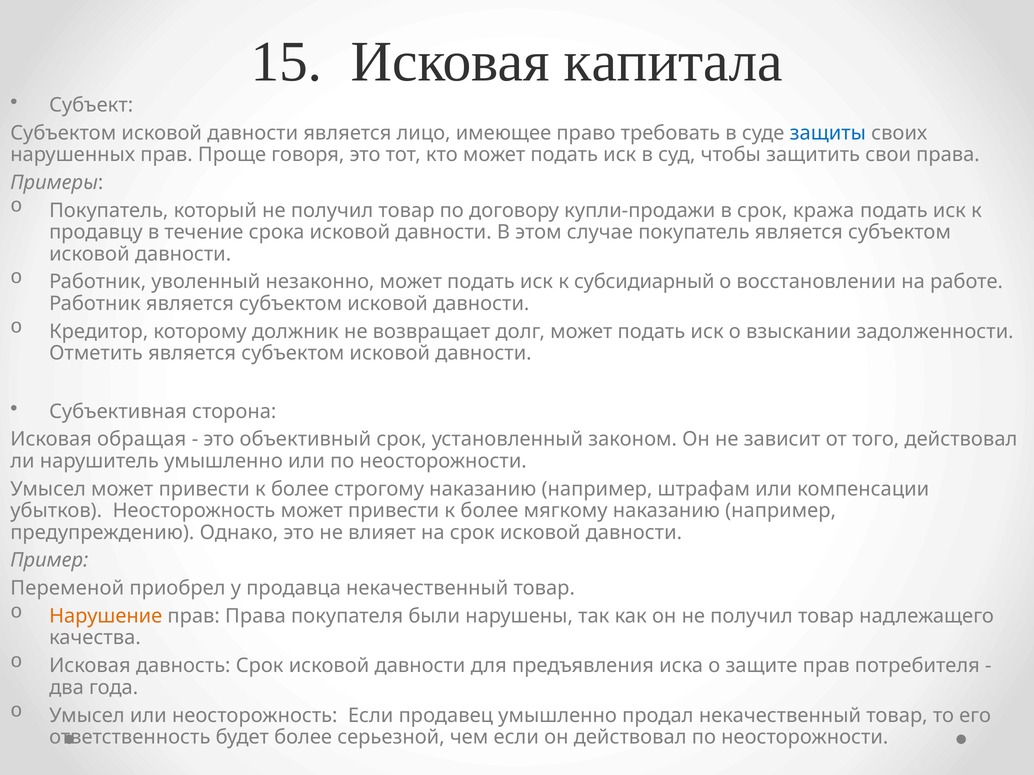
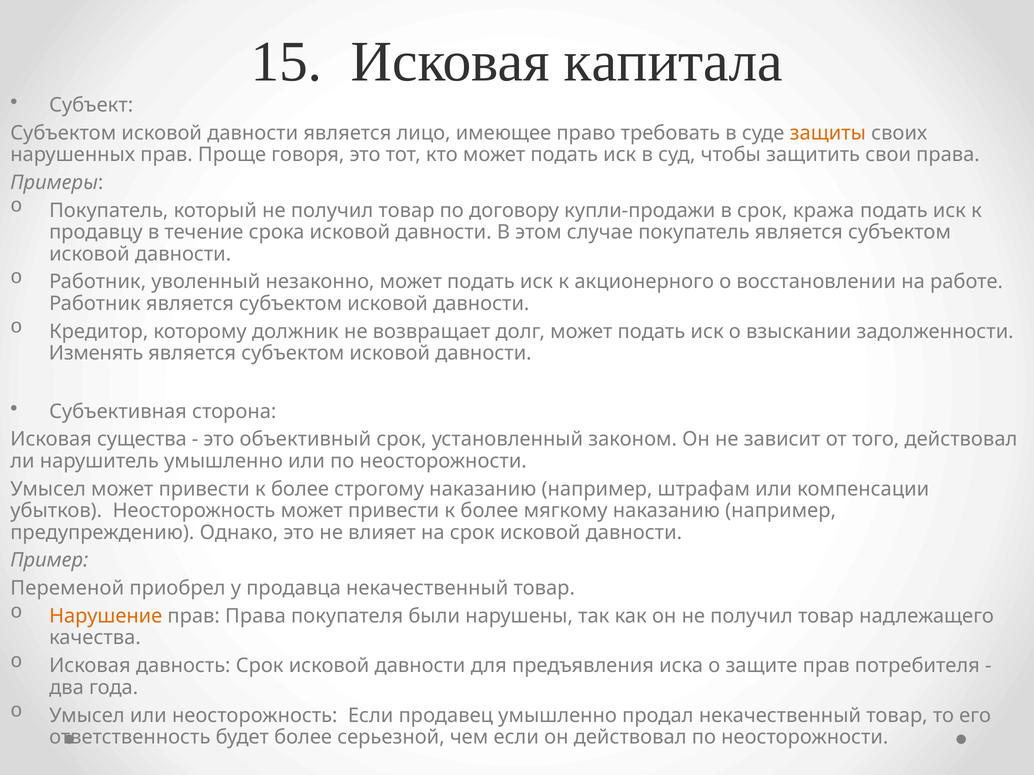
защиты colour: blue -> orange
субсидиарный: субсидиарный -> акционерного
Отметить: Отметить -> Изменять
обращая: обращая -> существа
